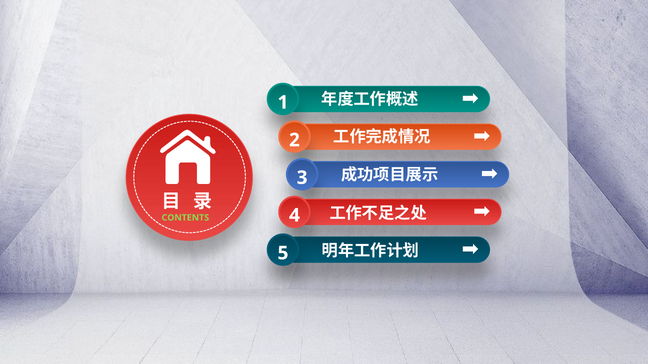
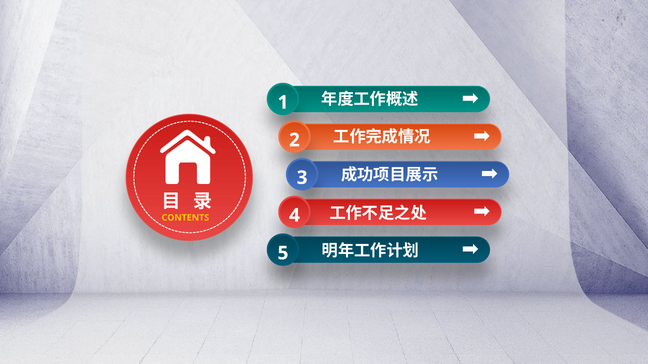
CONTENTS colour: light green -> yellow
